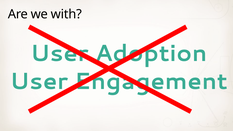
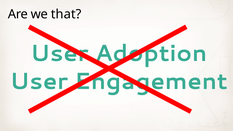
with: with -> that
